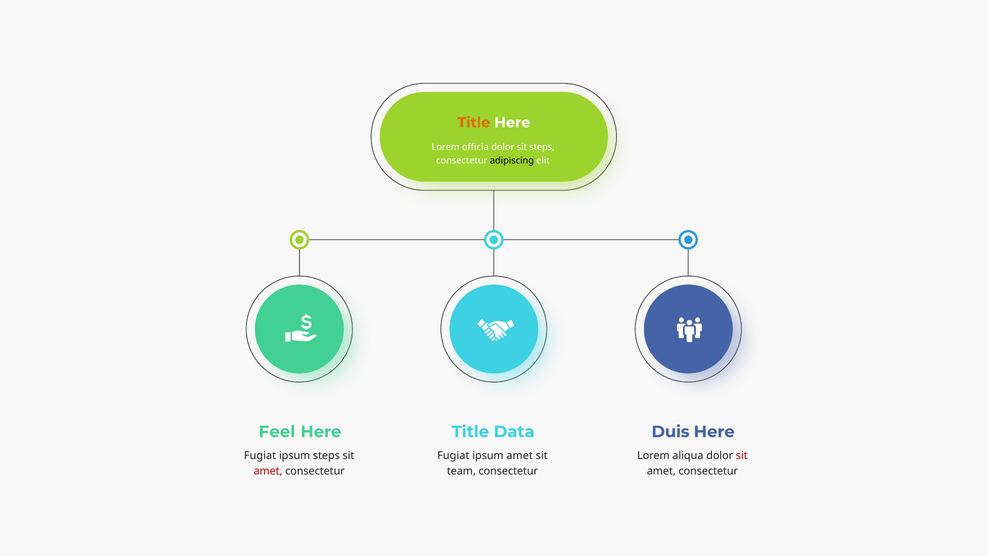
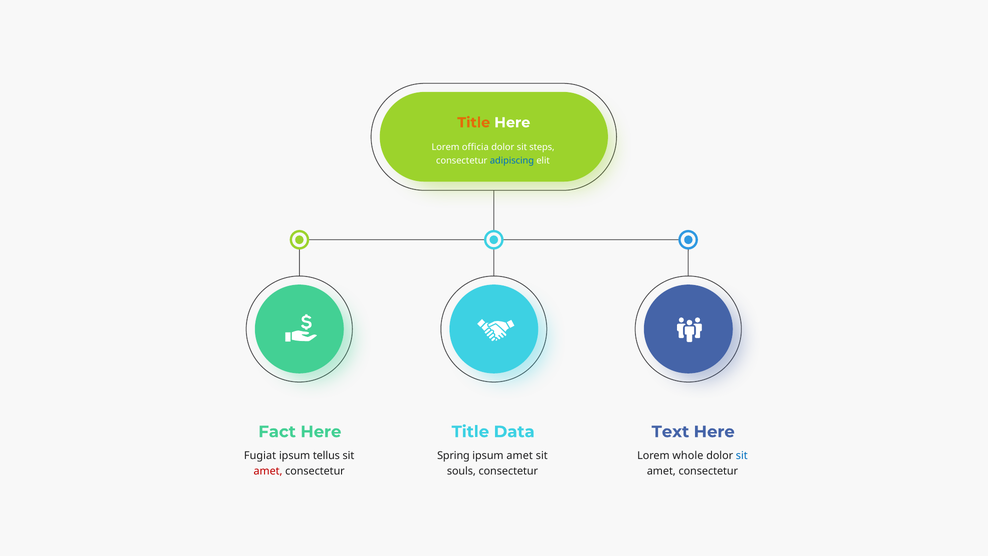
adipiscing colour: black -> blue
Feel: Feel -> Fact
Duis: Duis -> Text
ipsum steps: steps -> tellus
Fugiat at (453, 455): Fugiat -> Spring
aliqua: aliqua -> whole
sit at (742, 455) colour: red -> blue
team: team -> souls
